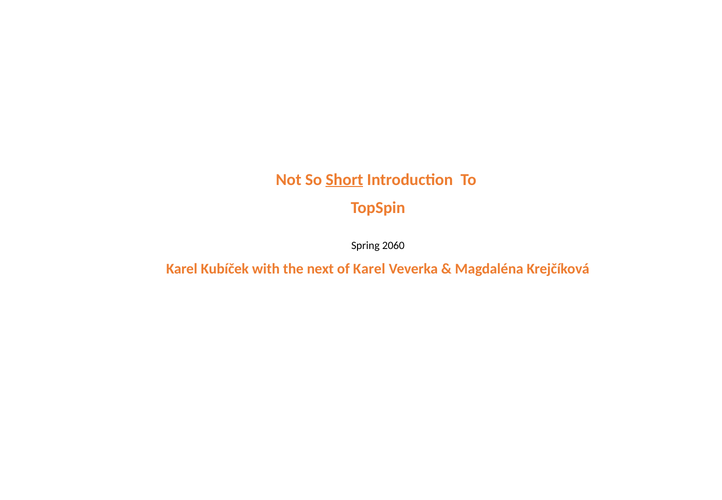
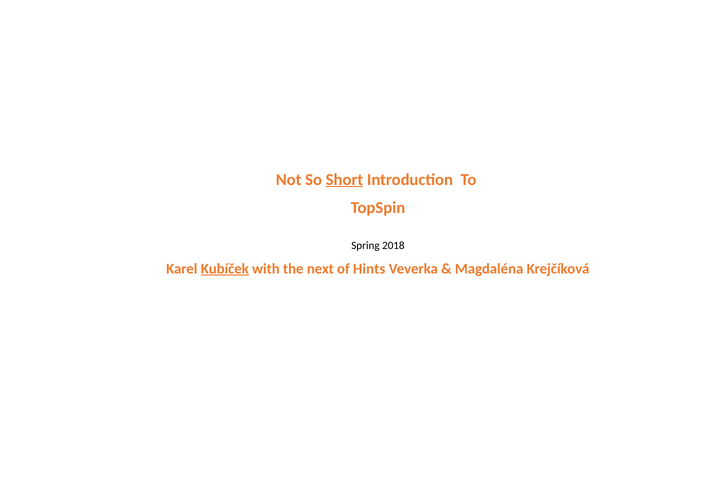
2060: 2060 -> 2018
Kubíček underline: none -> present
of Karel: Karel -> Hints
